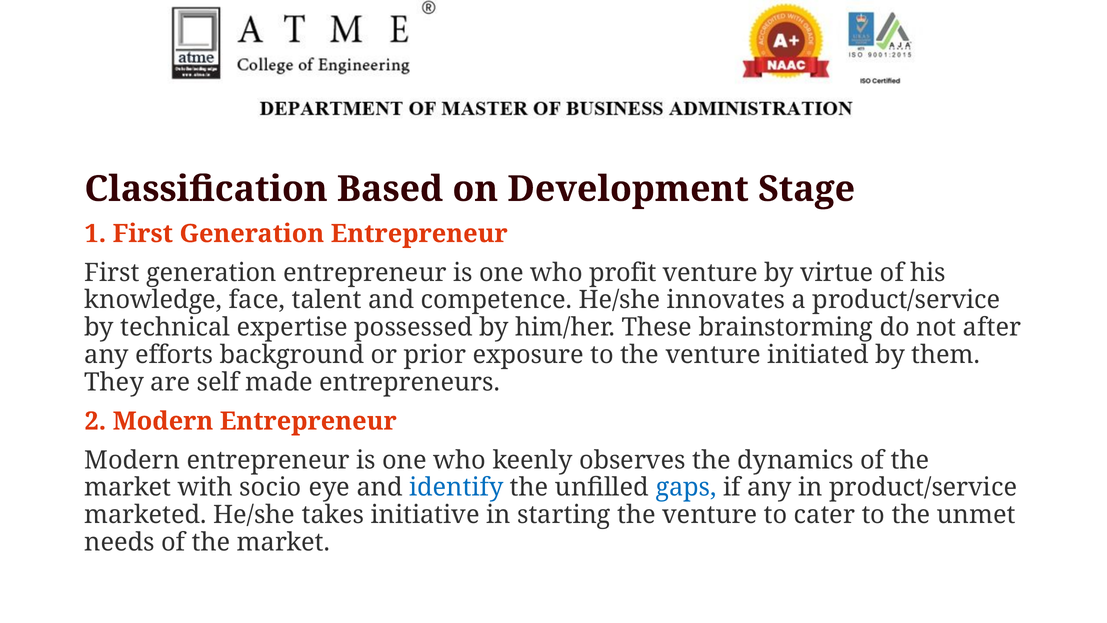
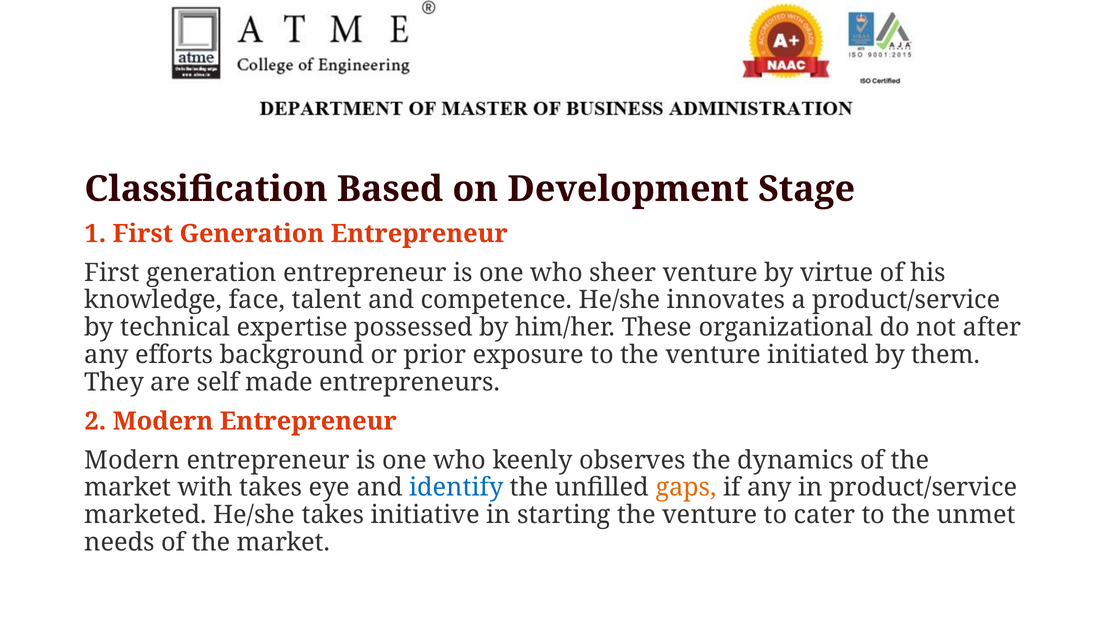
profit: profit -> sheer
brainstorming: brainstorming -> organizational
with socio: socio -> takes
gaps colour: blue -> orange
